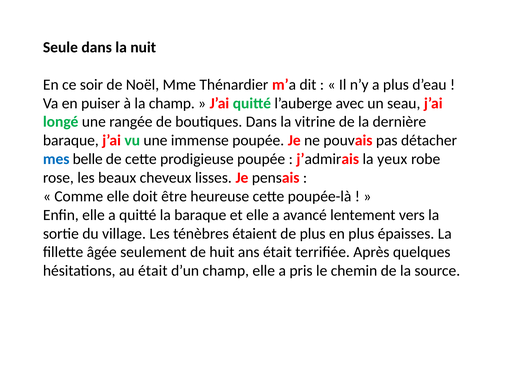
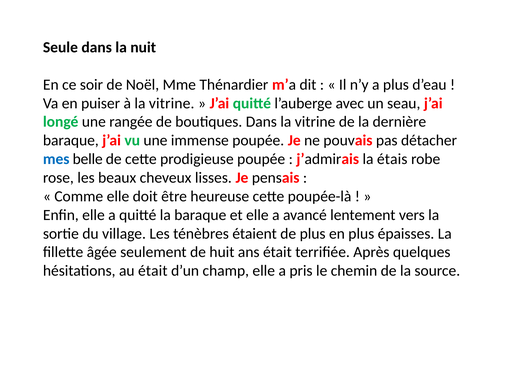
à la champ: champ -> vitrine
yeux: yeux -> étais
